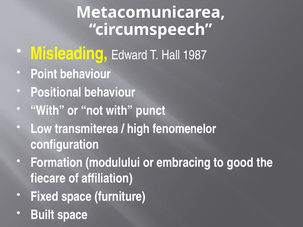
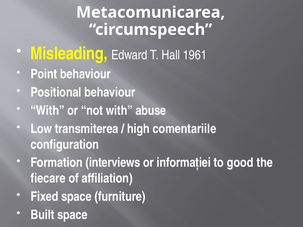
1987: 1987 -> 1961
punct: punct -> abuse
fenomenelor: fenomenelor -> comentariile
modulului: modulului -> interviews
embracing: embracing -> informaţiei
